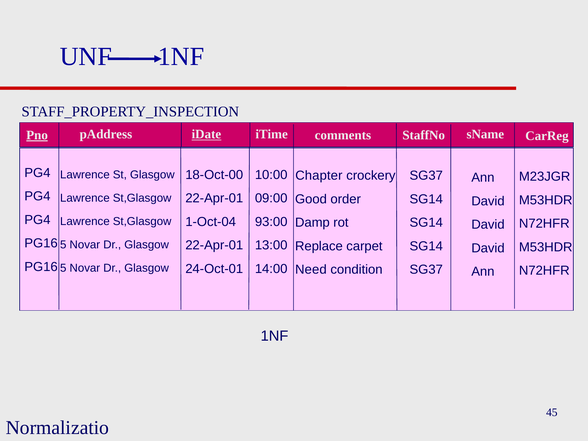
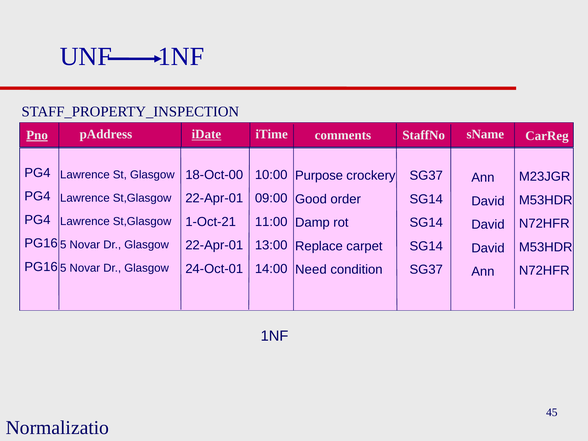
Chapter: Chapter -> Purpose
1-Oct-04: 1-Oct-04 -> 1-Oct-21
93:00: 93:00 -> 11:00
